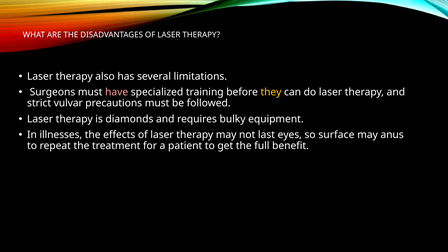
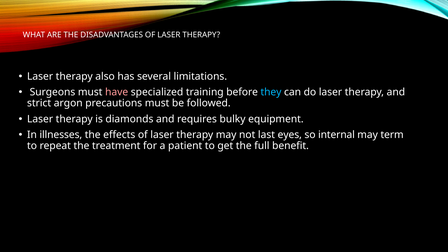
they colour: yellow -> light blue
vulvar: vulvar -> argon
surface: surface -> internal
anus: anus -> term
